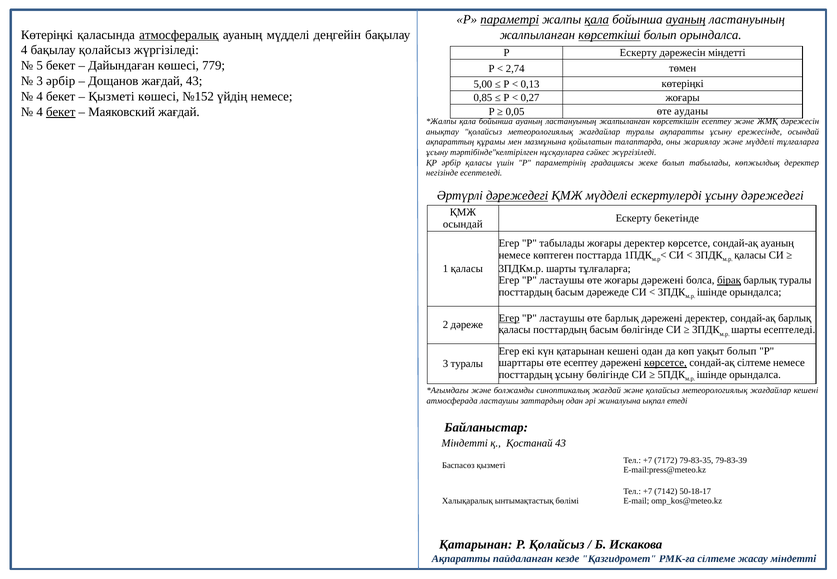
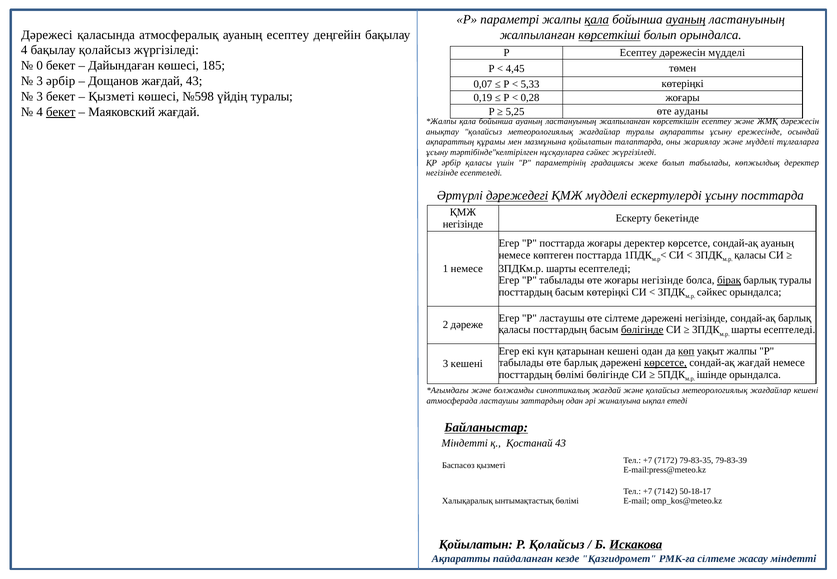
параметрі underline: present -> none
Көтеріңкі at (47, 35): Көтеріңкі -> Дәрежесі
атмосфералық underline: present -> none
ауаның мүдделі: мүдделі -> есептеу
Р Ескерту: Ескерту -> Есептеу
дәрежесін міндетті: міндетті -> мүдделі
5: 5 -> 0
779: 779 -> 185
2,74: 2,74 -> 4,45
5,00: 5,00 -> 0,07
0,13: 0,13 -> 5,33
4 at (40, 97): 4 -> 3
№152: №152 -> №598
үйдің немесе: немесе -> туралы
0,85: 0,85 -> 0,19
0,27: 0,27 -> 0,28
0,05: 0,05 -> 5,25
ұсыну дәрежедегі: дәрежедегі -> посттарда
осындай at (463, 224): осындай -> негізінде
Р табылады: табылады -> посттарда
1 қаласы: қаласы -> немесе
3ПДКм.р шарты тұлғаларға: тұлғаларға -> есептеледі
P ластаушы: ластаушы -> табылады
жоғары дәрежені: дәрежені -> негізінде
басым дәрежеде: дәрежеде -> көтеріңкі
ішінде at (712, 292): ішінде -> сәйкес
Егер at (509, 318) underline: present -> none
өте барлық: барлық -> сілтеме
дәрежені деректер: деректер -> негізінде
бөлігінде at (642, 330) underline: none -> present
көп underline: none -> present
уақыт болып: болып -> жалпы
шарттары at (521, 363): шарттары -> табылады
өте есептеу: есептеу -> барлық
сондай-ақ сілтеме: сілтеме -> жағдай
3 туралы: туралы -> кешені
посттардың ұсыну: ұсыну -> бөлімі
Байланыстар underline: none -> present
Қатарынан at (476, 545): Қатарынан -> Қойылатын
Искакова underline: none -> present
